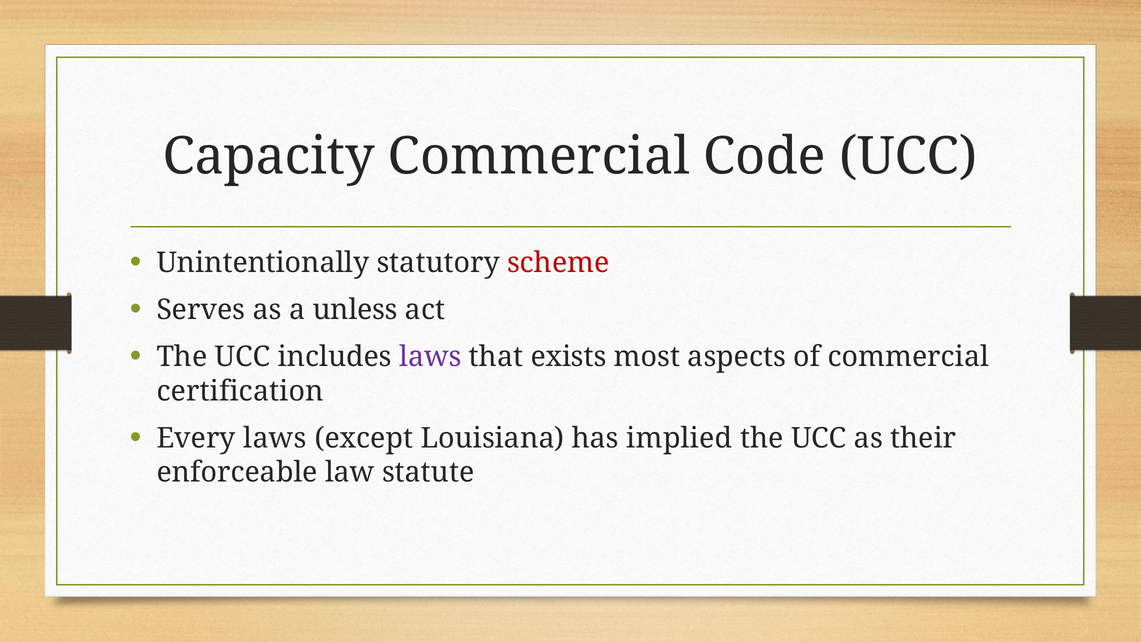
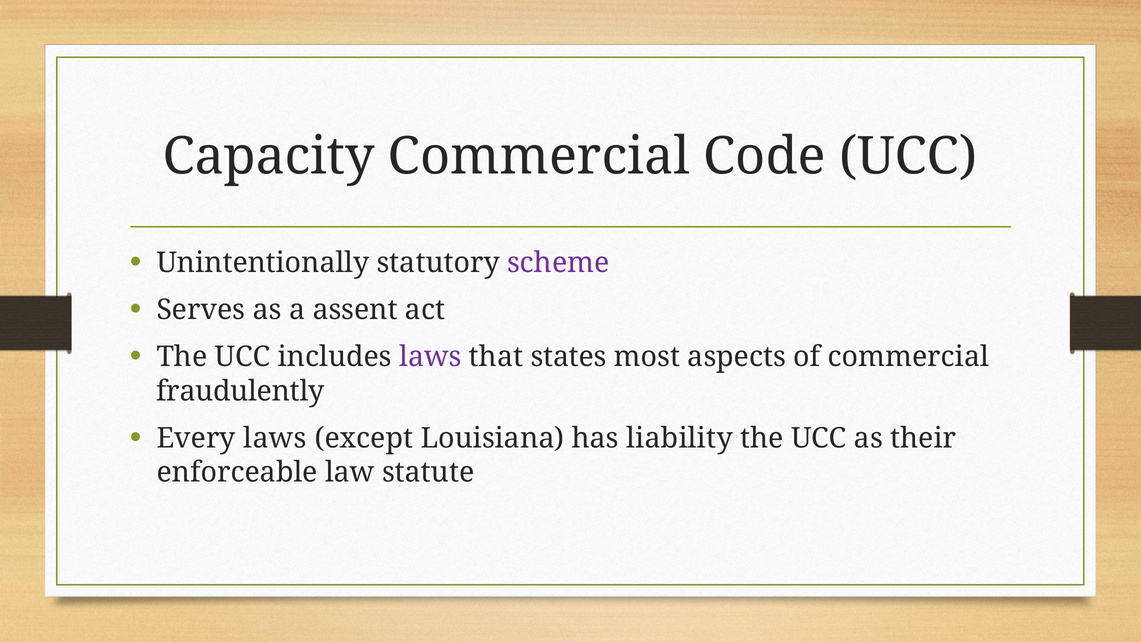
scheme colour: red -> purple
unless: unless -> assent
exists: exists -> states
certification: certification -> fraudulently
implied: implied -> liability
